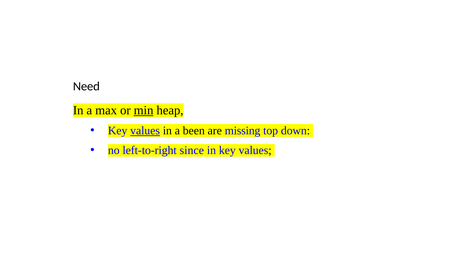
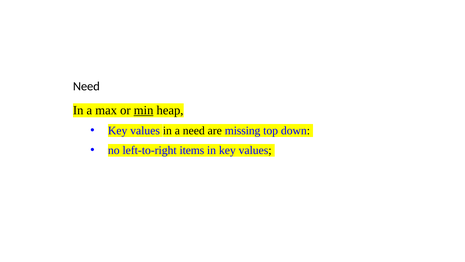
values at (145, 130) underline: present -> none
a been: been -> need
since: since -> items
